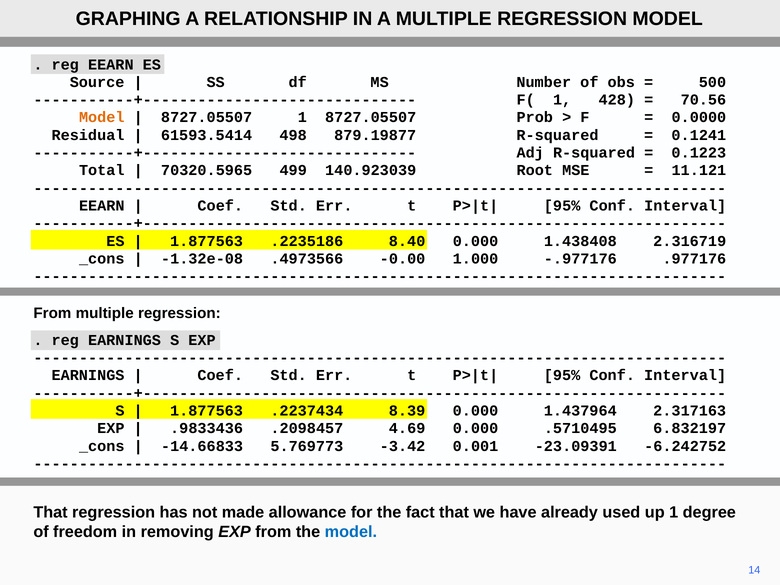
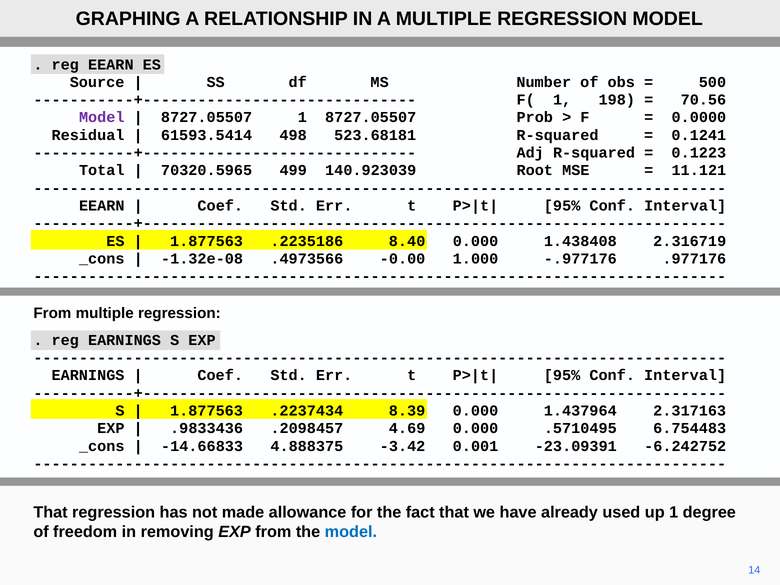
428: 428 -> 198
Model at (102, 117) colour: orange -> purple
879.19877: 879.19877 -> 523.68181
6.832197: 6.832197 -> 6.754483
5.769773: 5.769773 -> 4.888375
